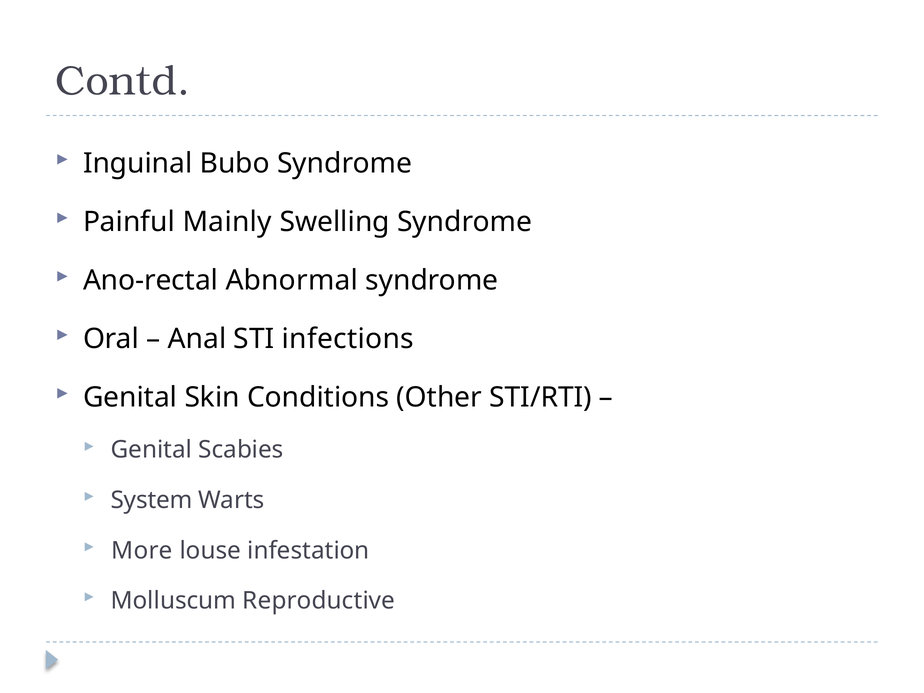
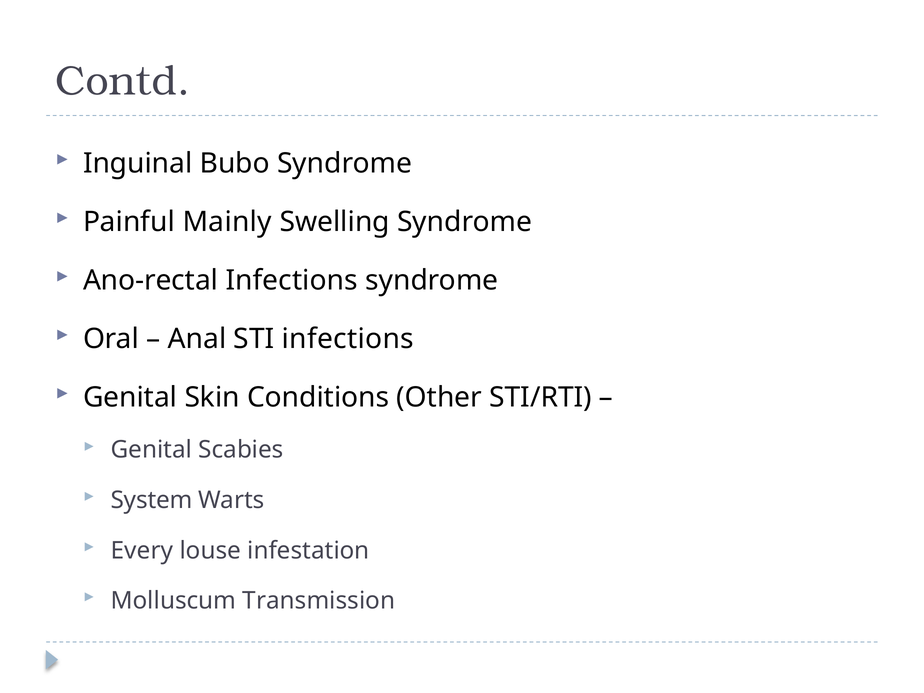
Ano-rectal Abnormal: Abnormal -> Infections
More: More -> Every
Reproductive: Reproductive -> Transmission
